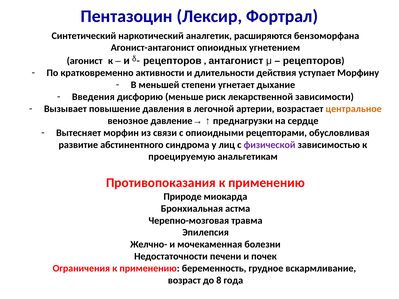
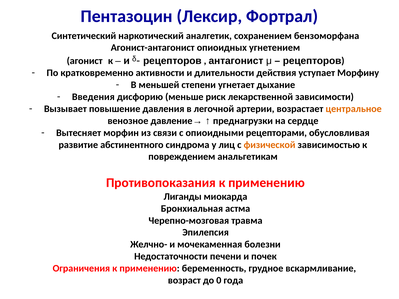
расширяются: расширяются -> сохранением
физической colour: purple -> orange
проецируемую: проецируемую -> повреждением
Природе: Природе -> Лиганды
8: 8 -> 0
